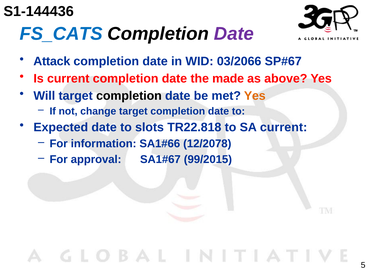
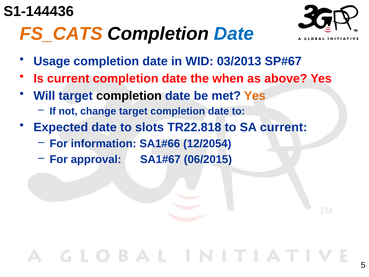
FS_CATS colour: blue -> orange
Date at (234, 34) colour: purple -> blue
Attack: Attack -> Usage
03/2066: 03/2066 -> 03/2013
made: made -> when
12/2078: 12/2078 -> 12/2054
99/2015: 99/2015 -> 06/2015
